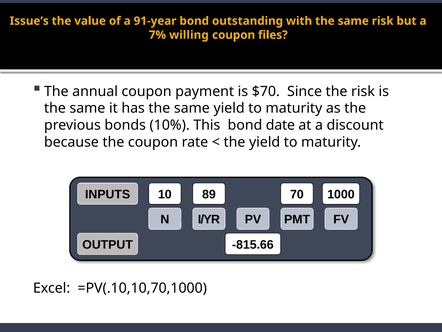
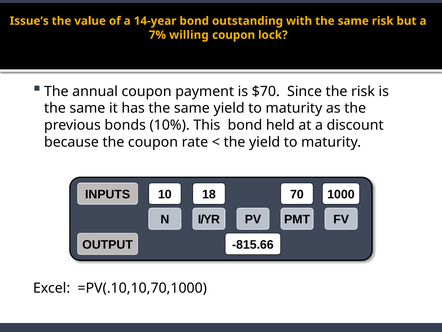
91-year: 91-year -> 14-year
files: files -> lock
date: date -> held
89: 89 -> 18
